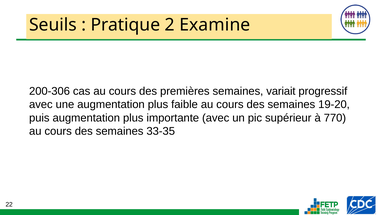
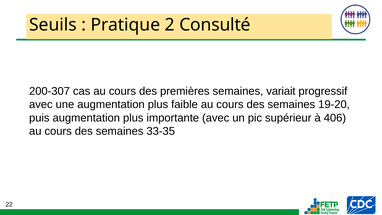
Examine: Examine -> Consulté
200-306: 200-306 -> 200-307
770: 770 -> 406
